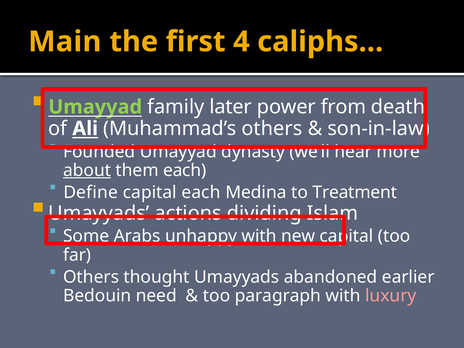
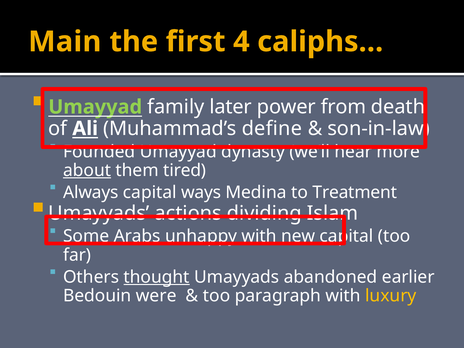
Muhammad’s others: others -> define
them each: each -> tired
Define: Define -> Always
capital each: each -> ways
thought underline: none -> present
need: need -> were
luxury colour: pink -> yellow
